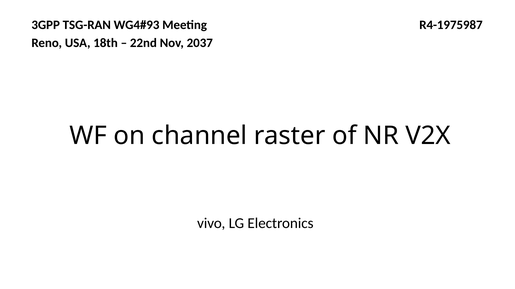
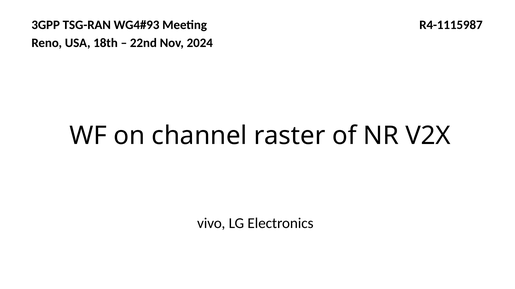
R4-1975987: R4-1975987 -> R4-1115987
2037: 2037 -> 2024
